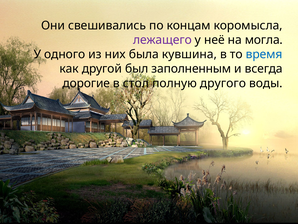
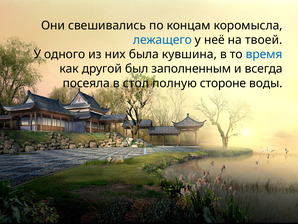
лежащего colour: purple -> blue
могла: могла -> твоей
дорогие: дорогие -> посеяла
другого: другого -> стороне
